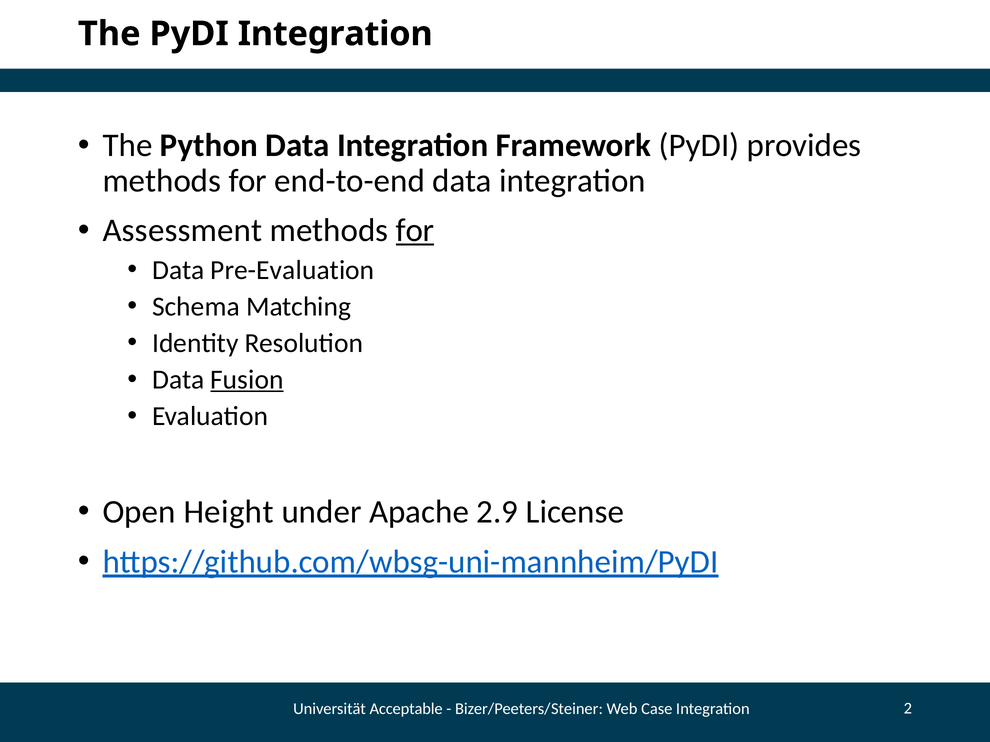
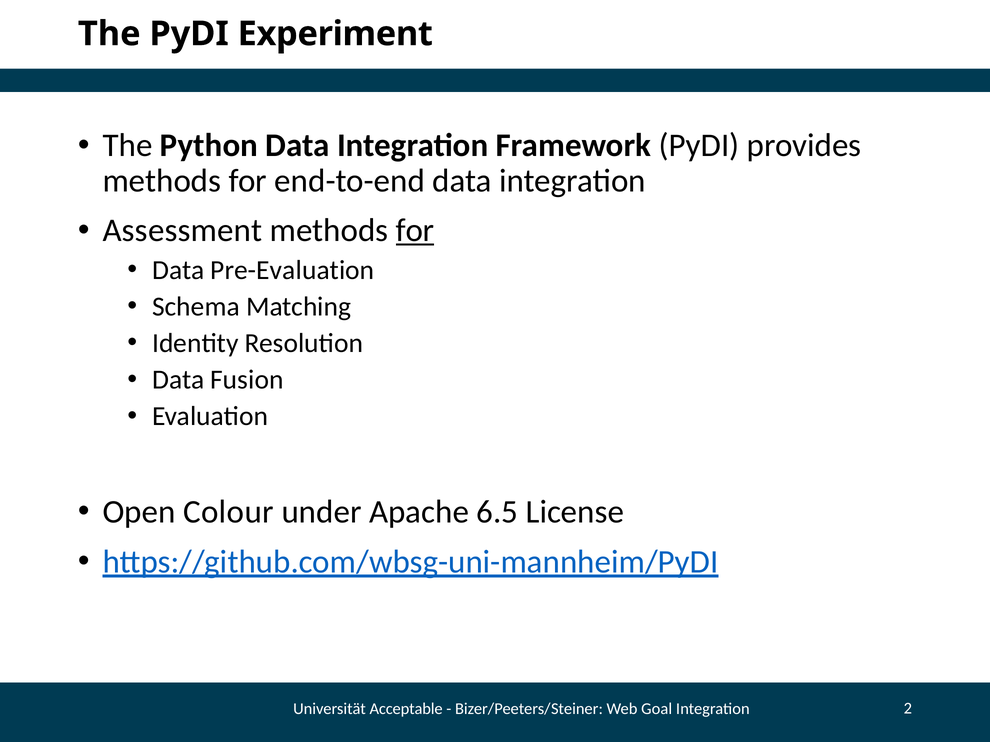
PyDI Integration: Integration -> Experiment
Fusion underline: present -> none
Height: Height -> Colour
2.9: 2.9 -> 6.5
Case: Case -> Goal
